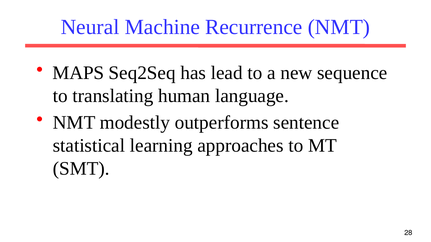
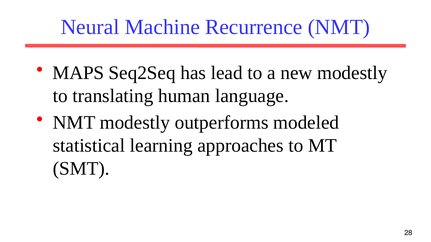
new sequence: sequence -> modestly
sentence: sentence -> modeled
